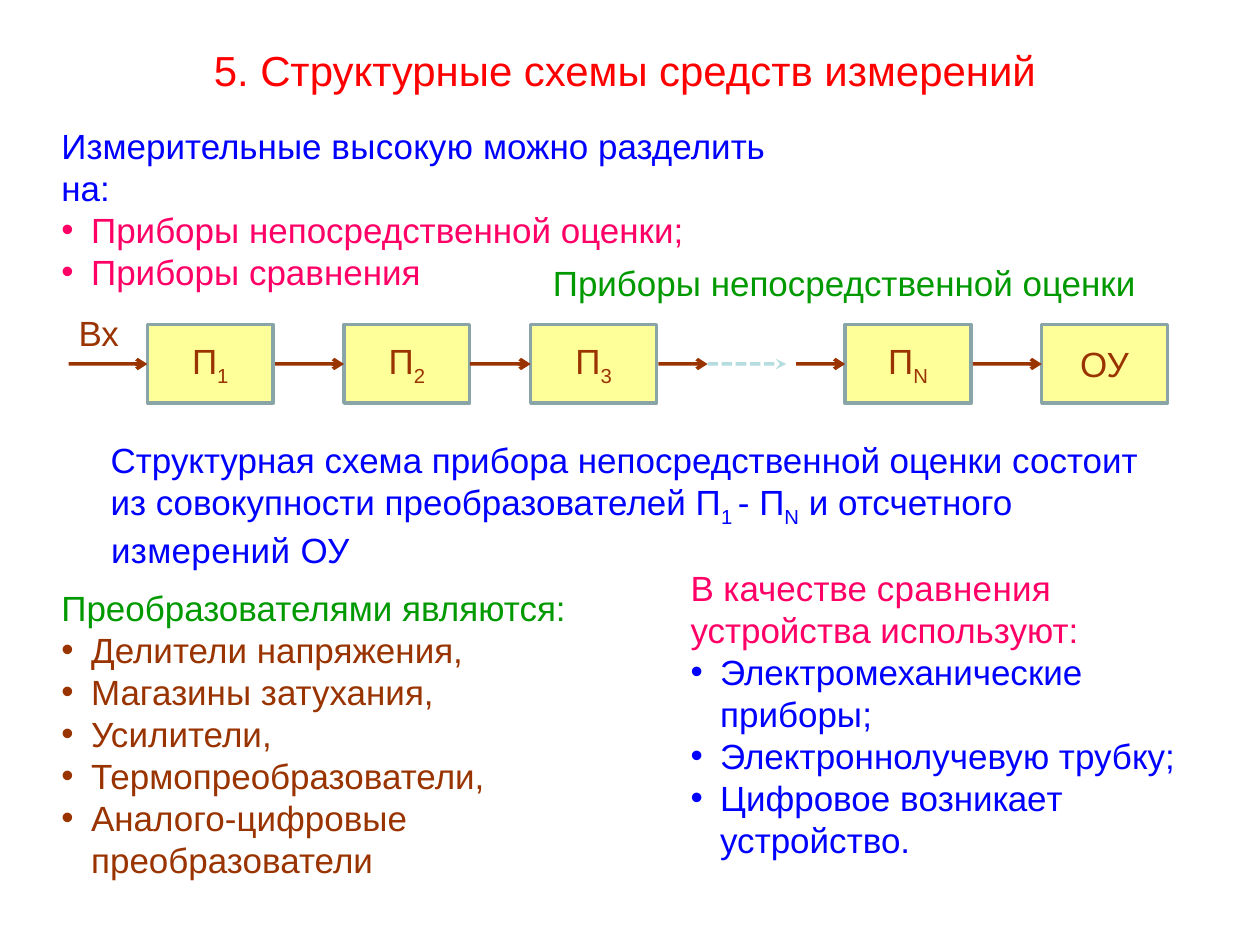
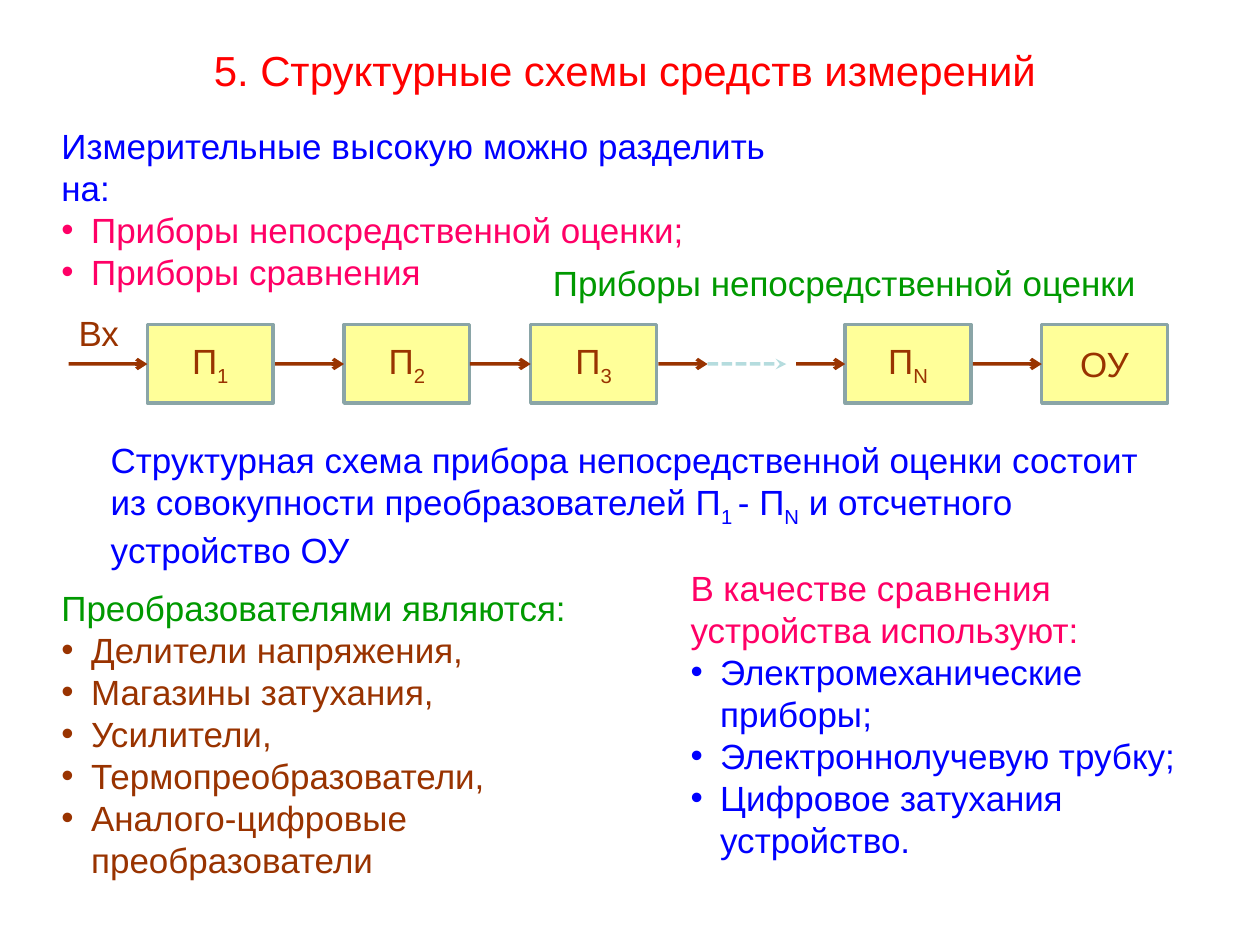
измерений at (201, 552): измерений -> устройство
Цифровое возникает: возникает -> затухания
